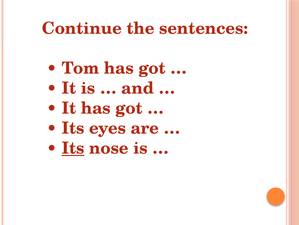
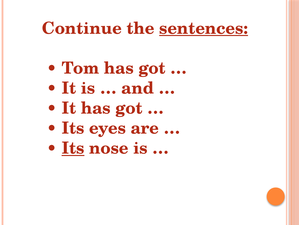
sentences underline: none -> present
